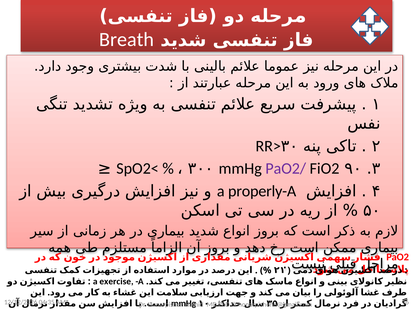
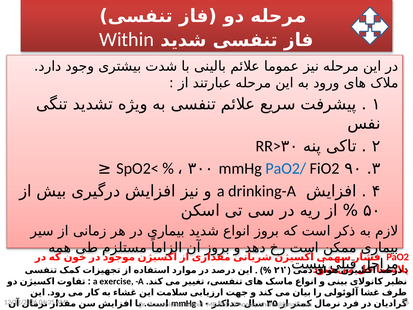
Breath: Breath -> Within
PaO2/ colour: purple -> blue
properly-A: properly-A -> drinking-A
